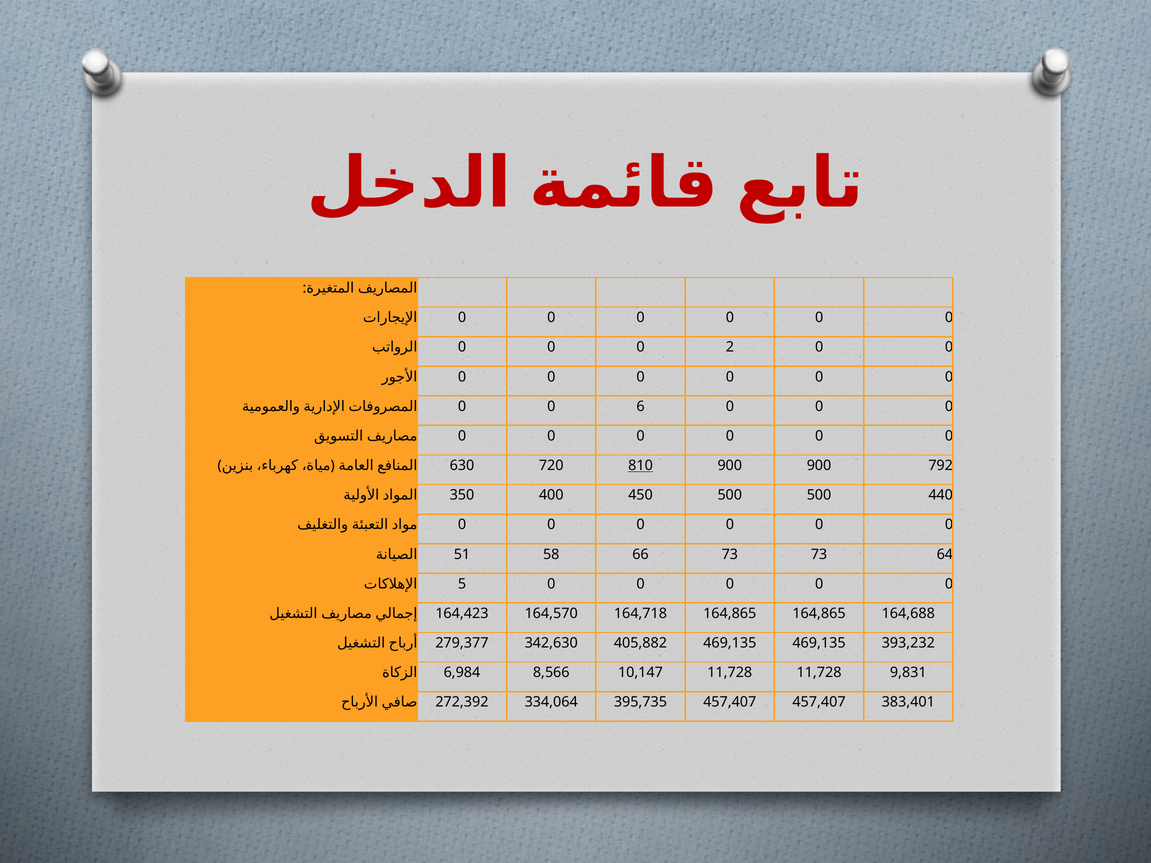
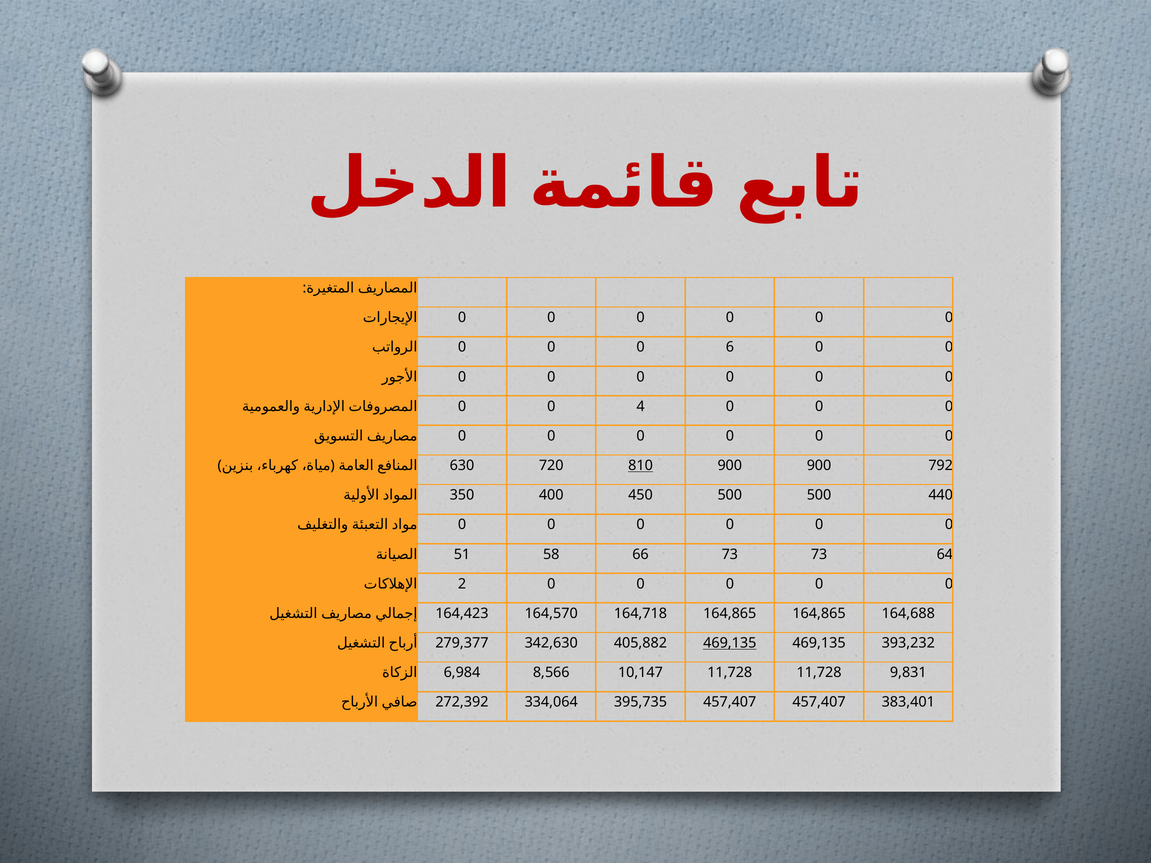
2: 2 -> 6
6: 6 -> 4
5: 5 -> 2
469,135 at (730, 643) underline: none -> present
